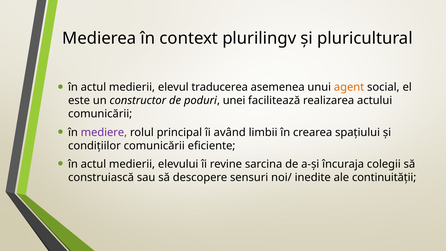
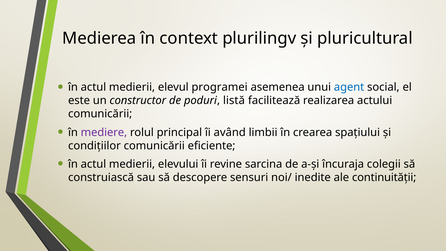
traducerea: traducerea -> programei
agent colour: orange -> blue
unei: unei -> listă
